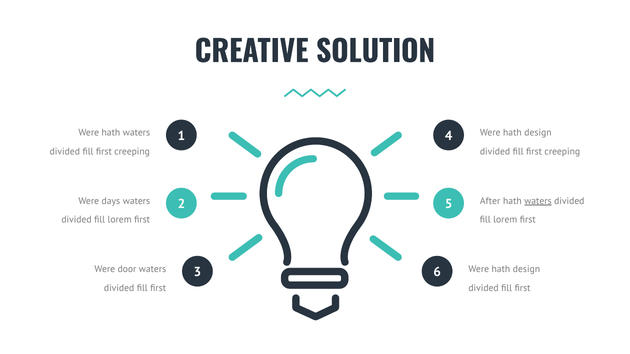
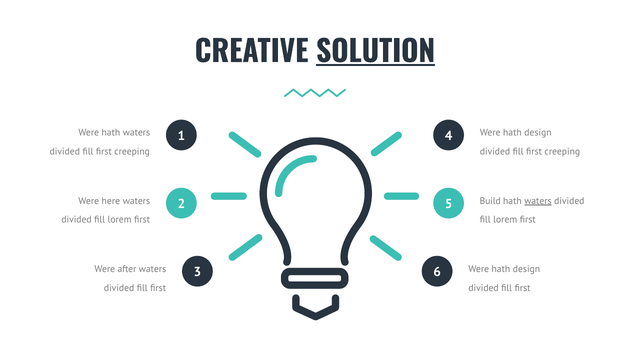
SOLUTION underline: none -> present
days: days -> here
After: After -> Build
door: door -> after
